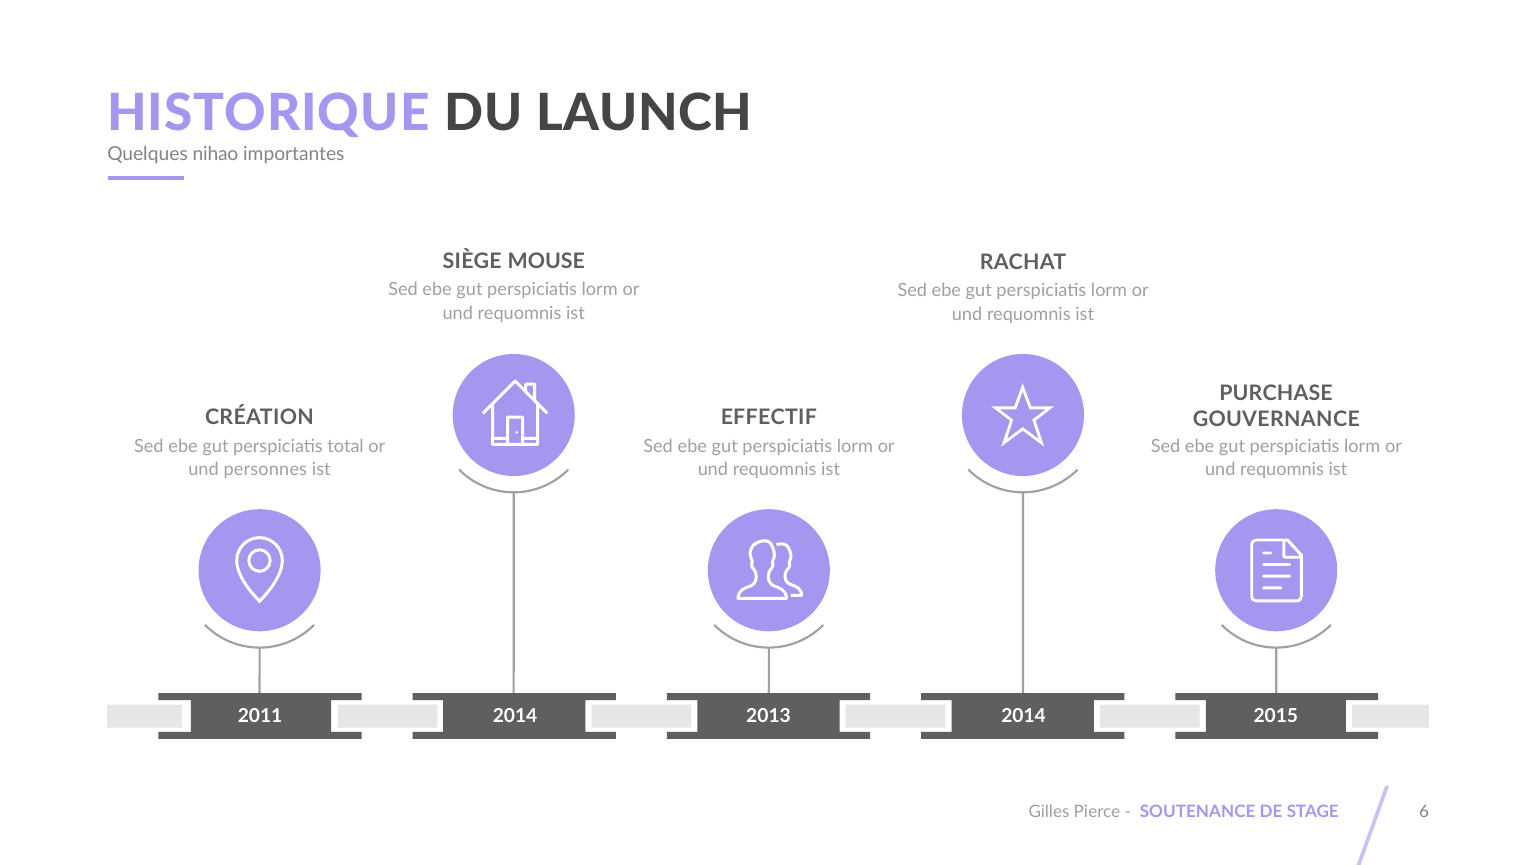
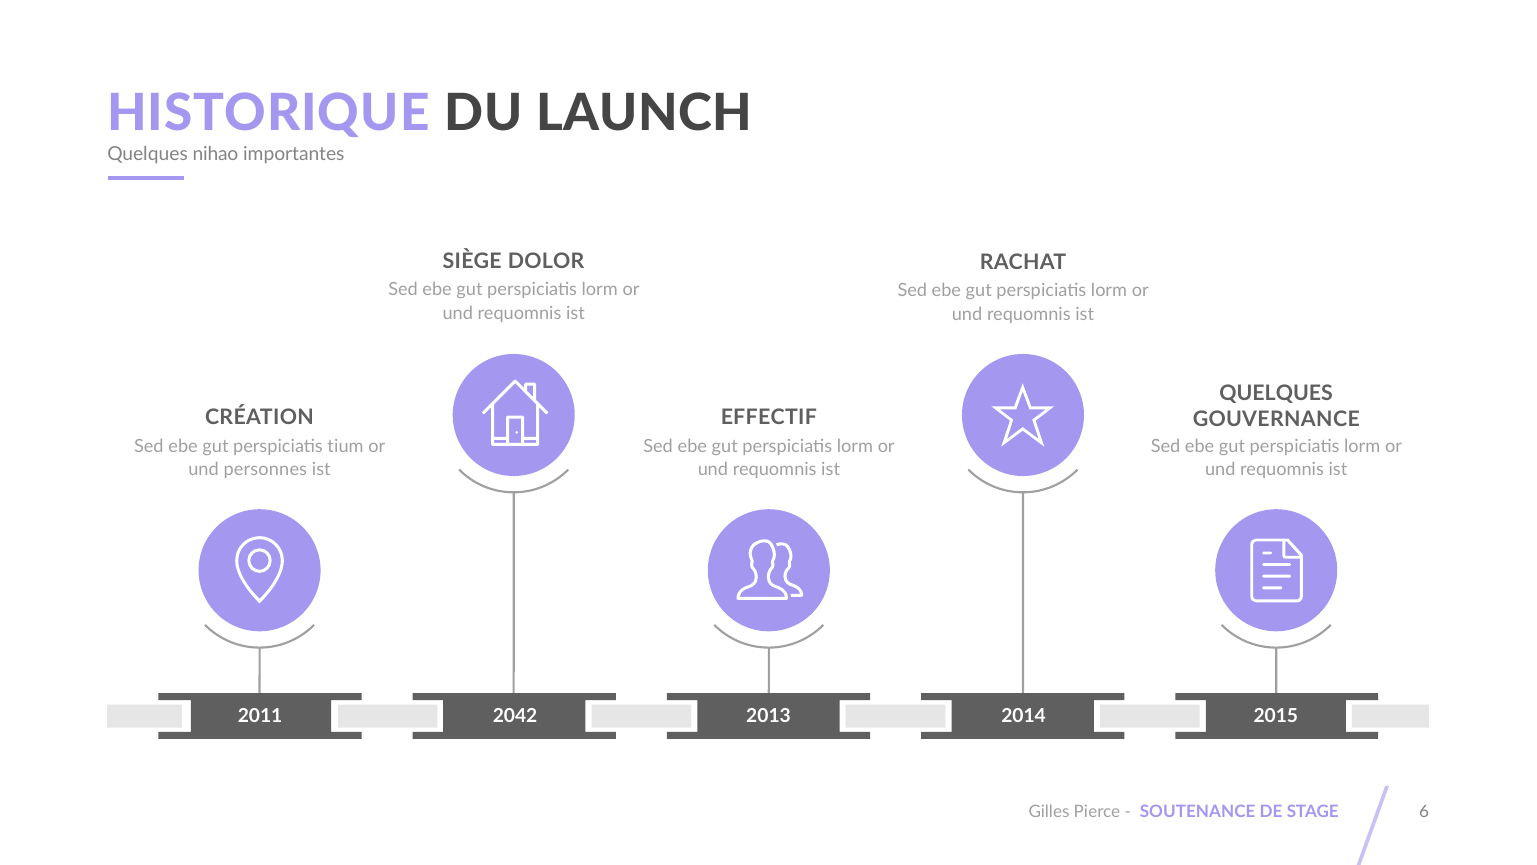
MOUSE: MOUSE -> DOLOR
PURCHASE at (1276, 393): PURCHASE -> QUELQUES
total: total -> tium
2011 2014: 2014 -> 2042
